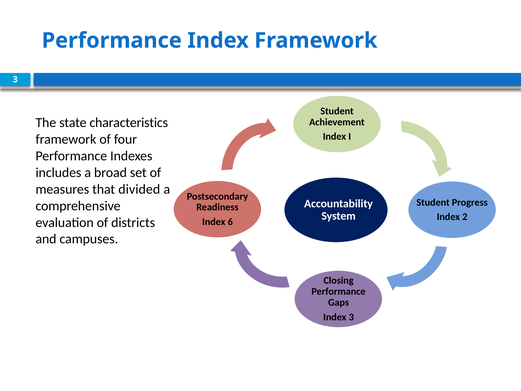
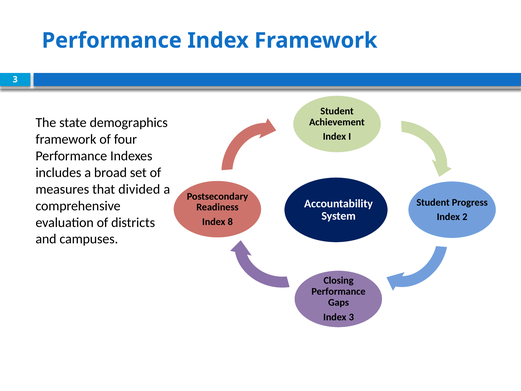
characteristics: characteristics -> demographics
6: 6 -> 8
